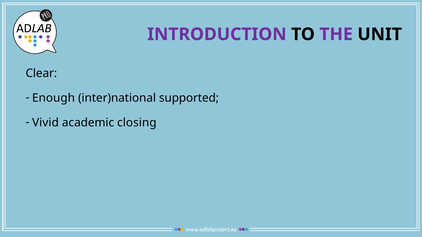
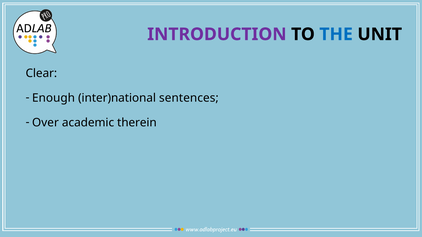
THE colour: purple -> blue
supported: supported -> sentences
Vivid: Vivid -> Over
closing: closing -> therein
